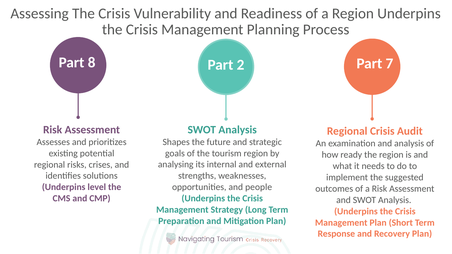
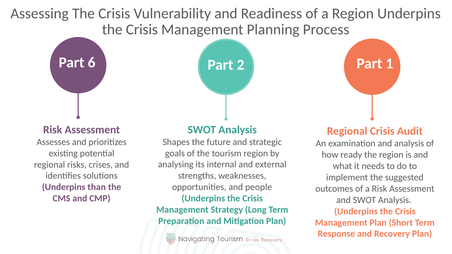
8: 8 -> 6
7: 7 -> 1
level: level -> than
